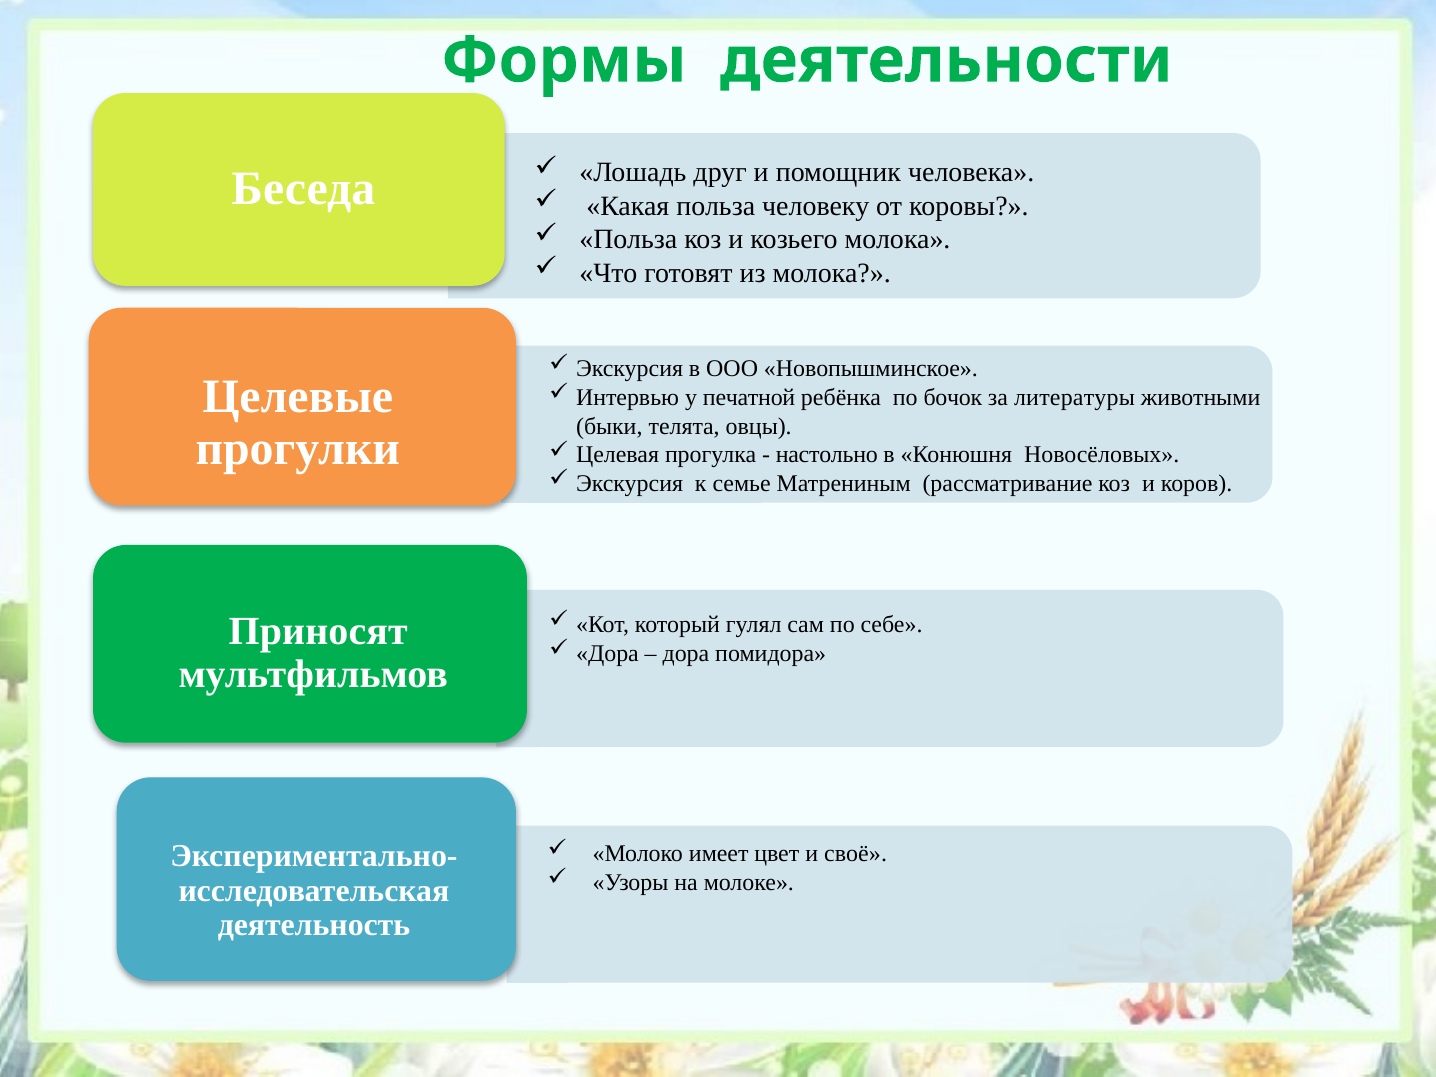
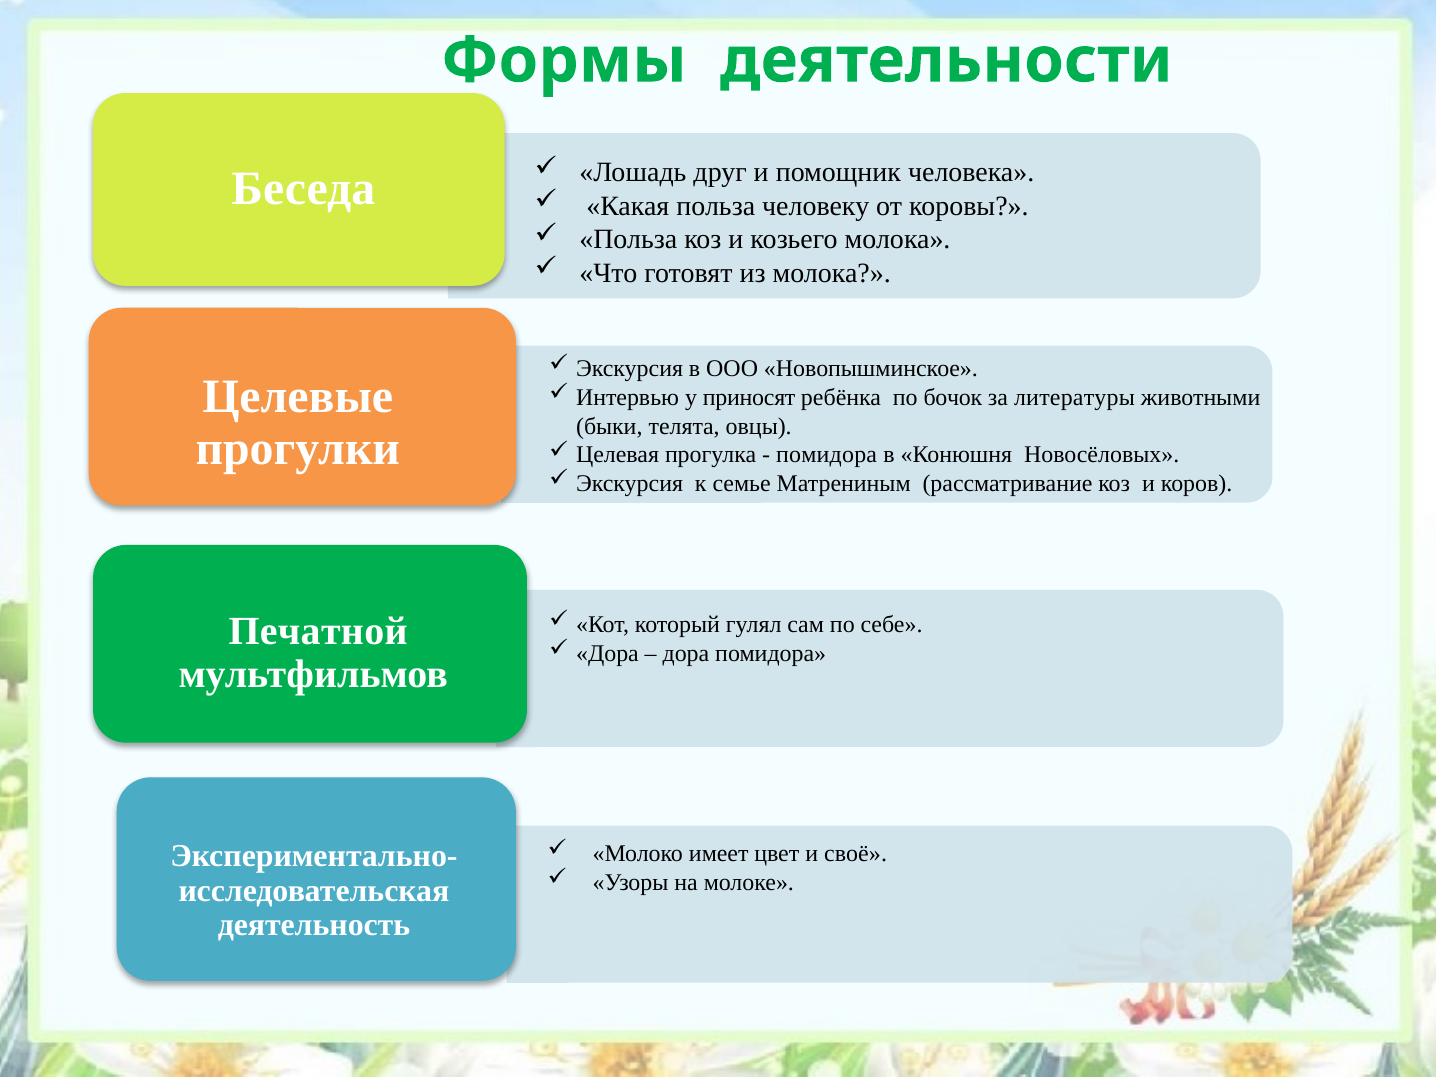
печатной: печатной -> приносят
настольно at (827, 455): настольно -> помидора
Приносят: Приносят -> Печатной
